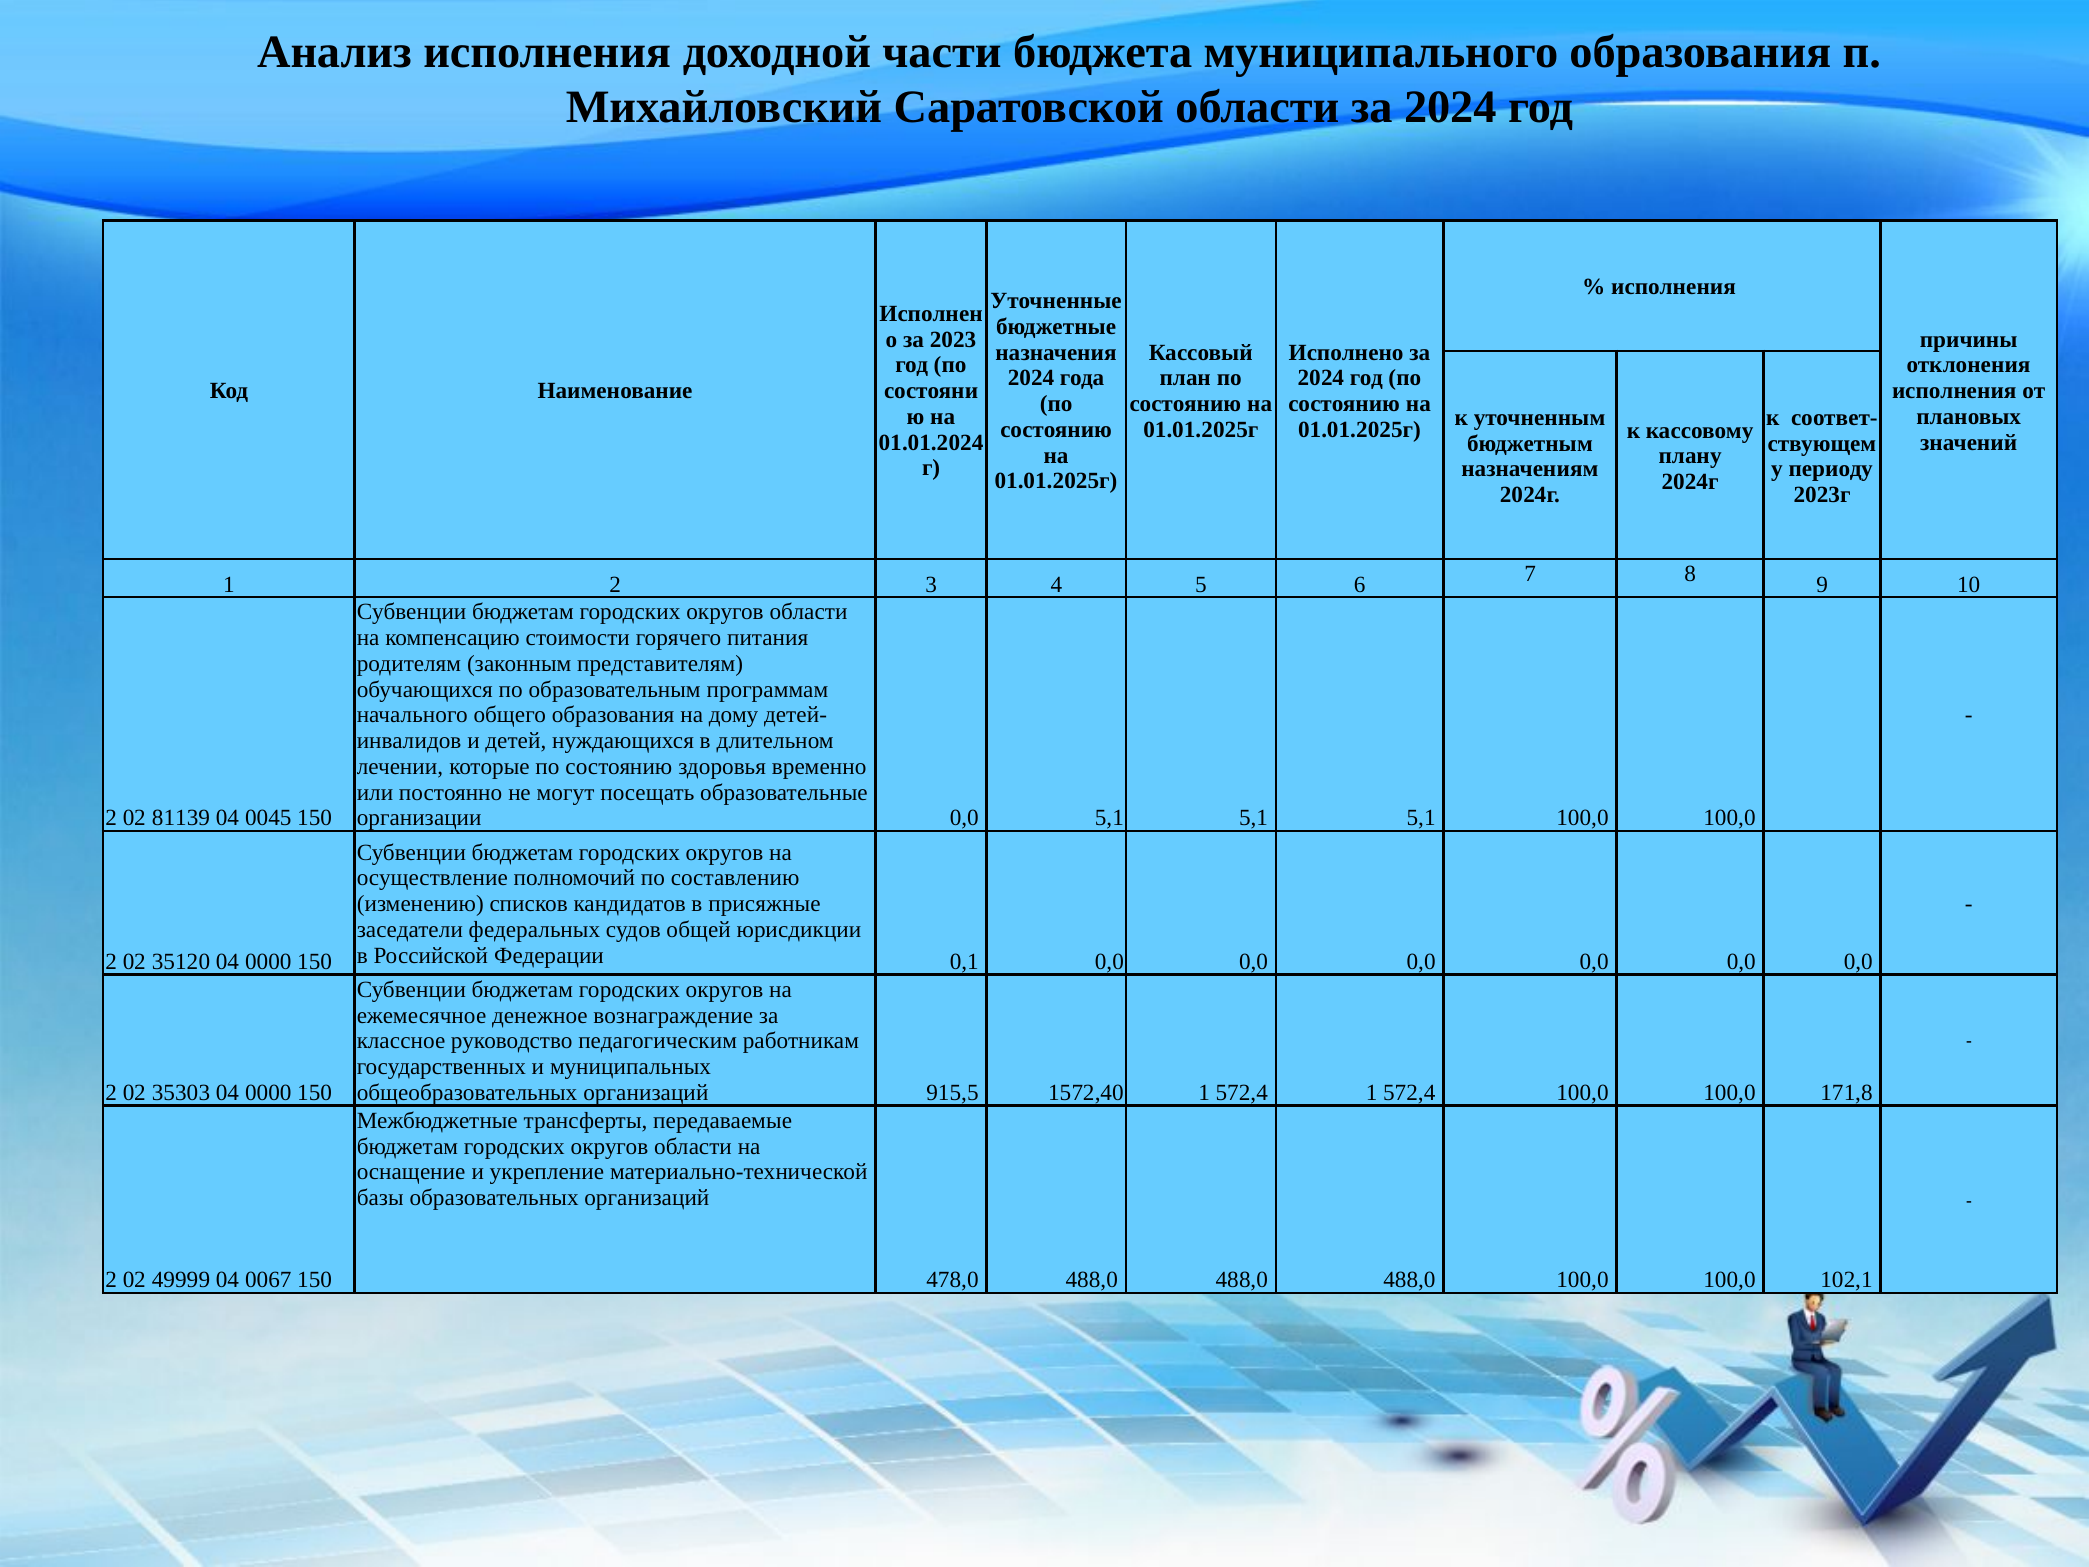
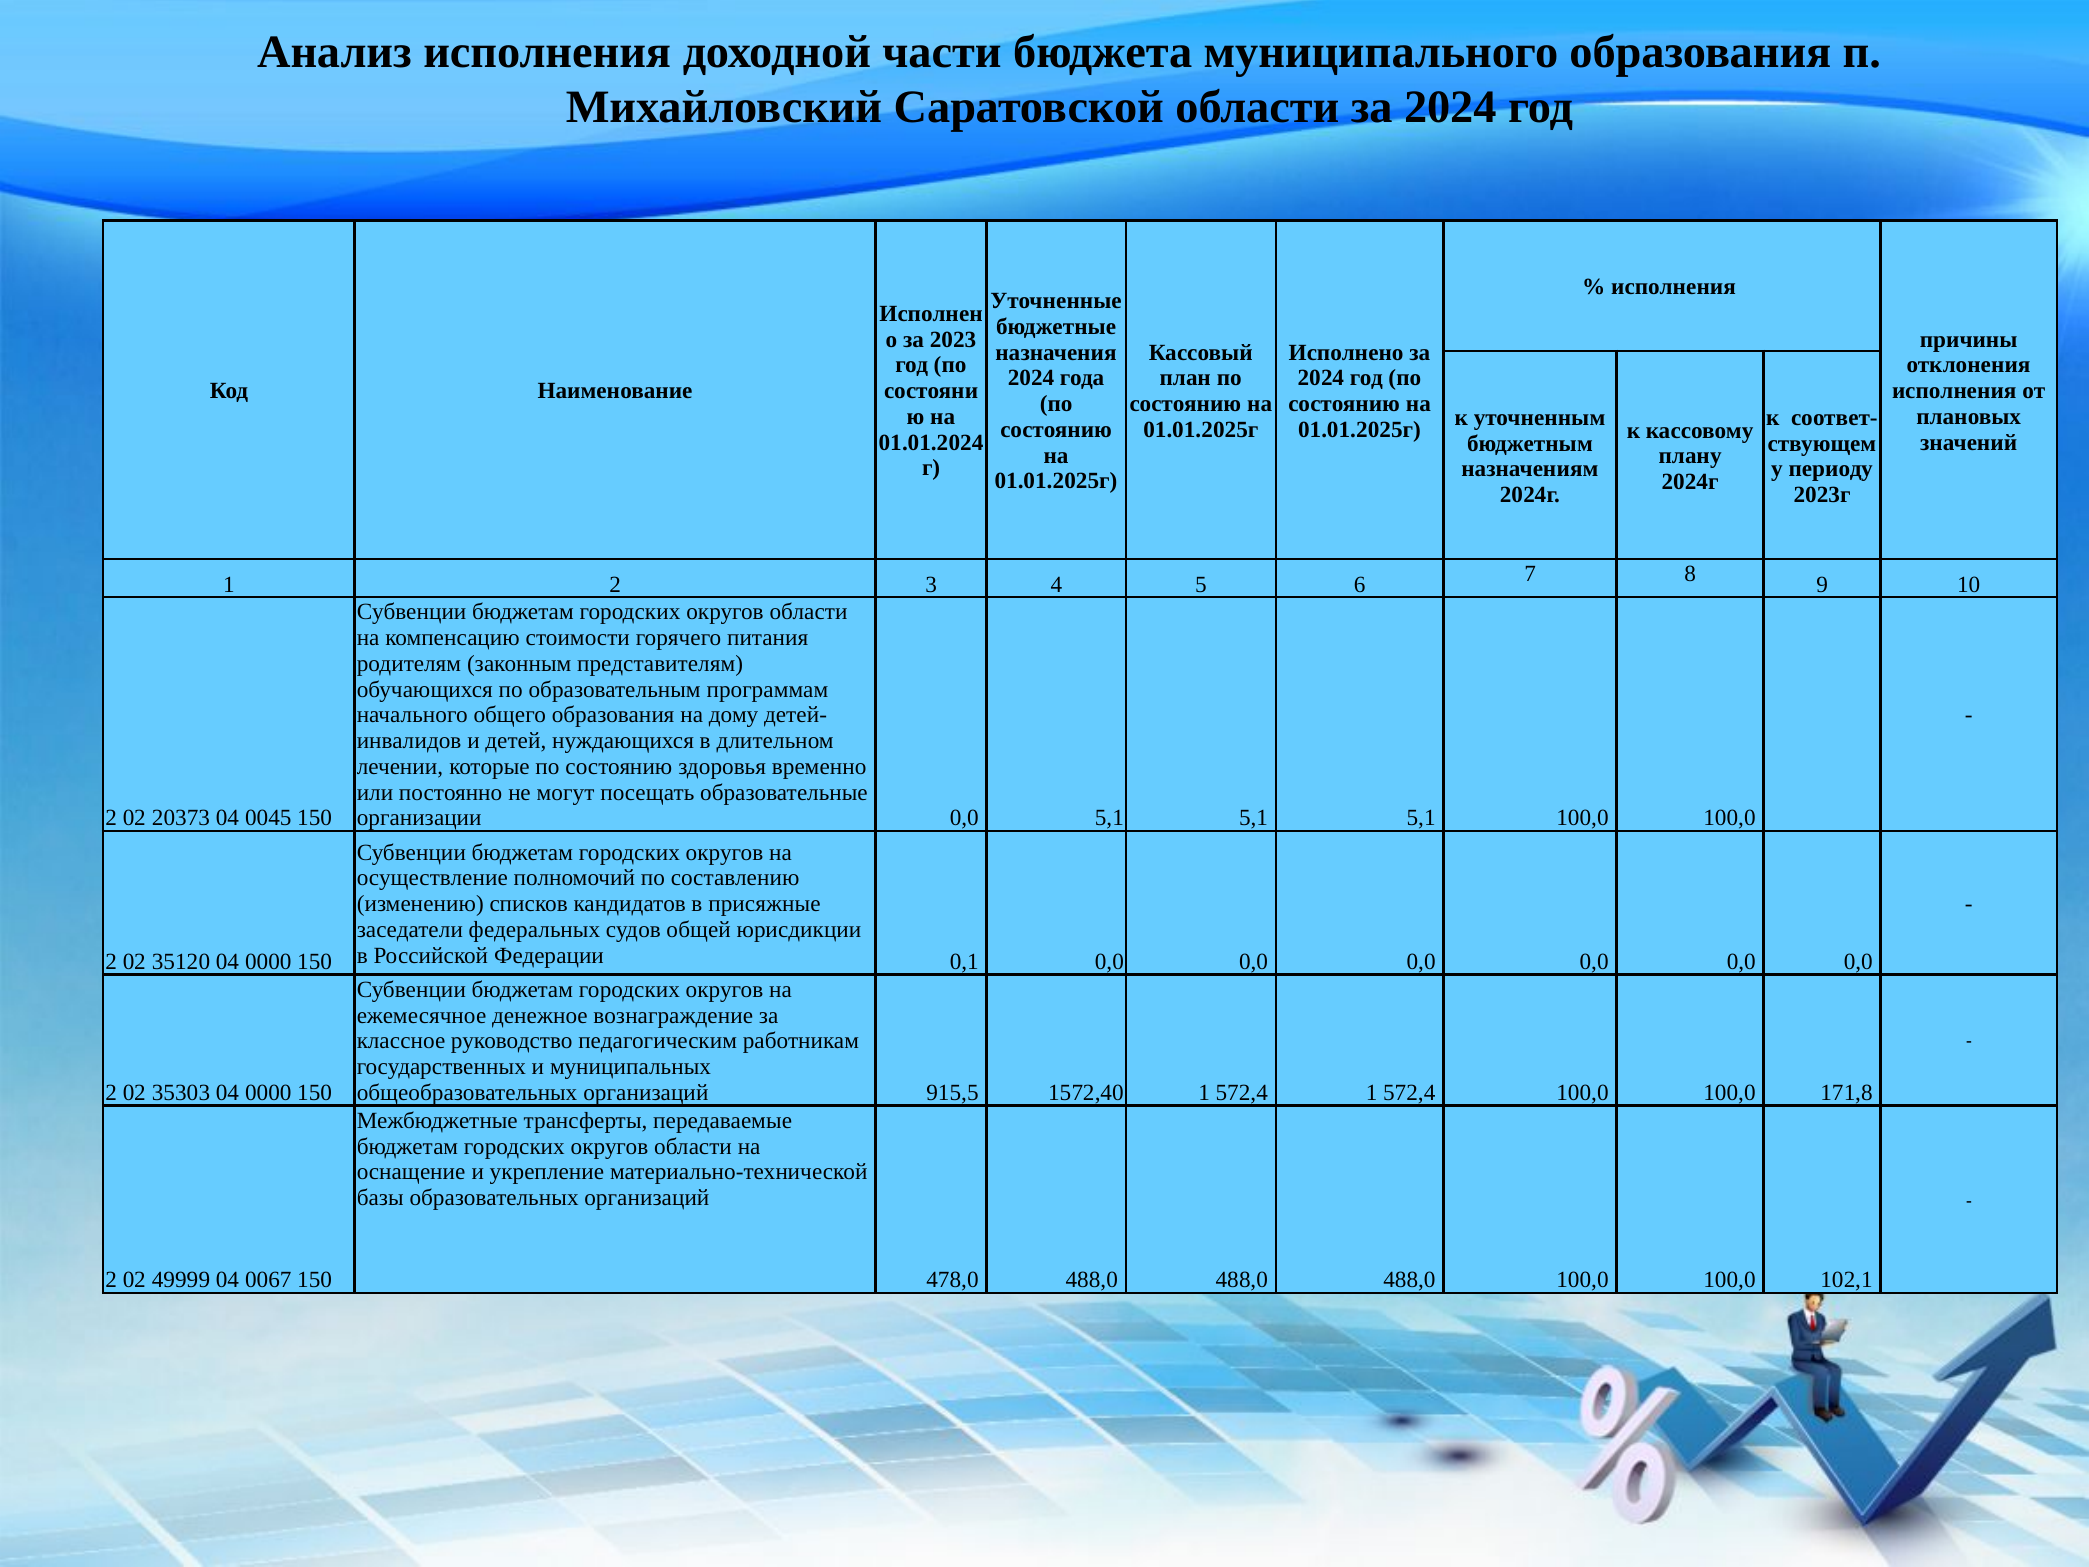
81139: 81139 -> 20373
